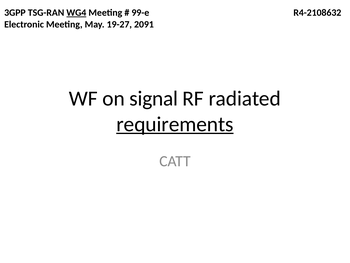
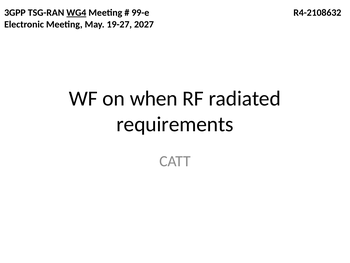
2091: 2091 -> 2027
signal: signal -> when
requirements underline: present -> none
